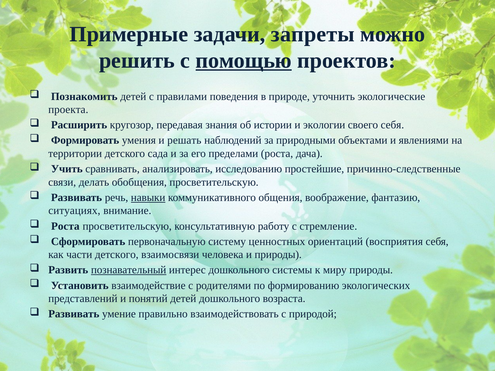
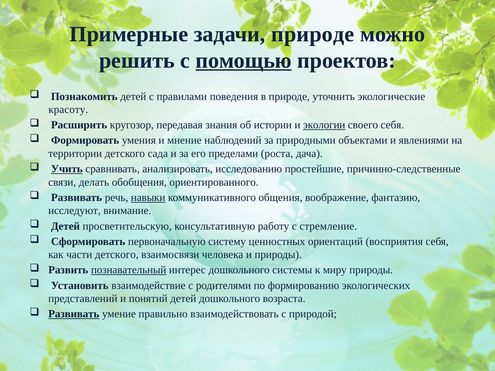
задачи запреты: запреты -> природе
проекта: проекта -> красоту
экологии underline: none -> present
решать: решать -> мнение
Учить underline: none -> present
обобщения просветительскую: просветительскую -> ориентированного
ситуациях: ситуациях -> исследуют
Роста at (65, 226): Роста -> Детей
Развивать at (74, 314) underline: none -> present
